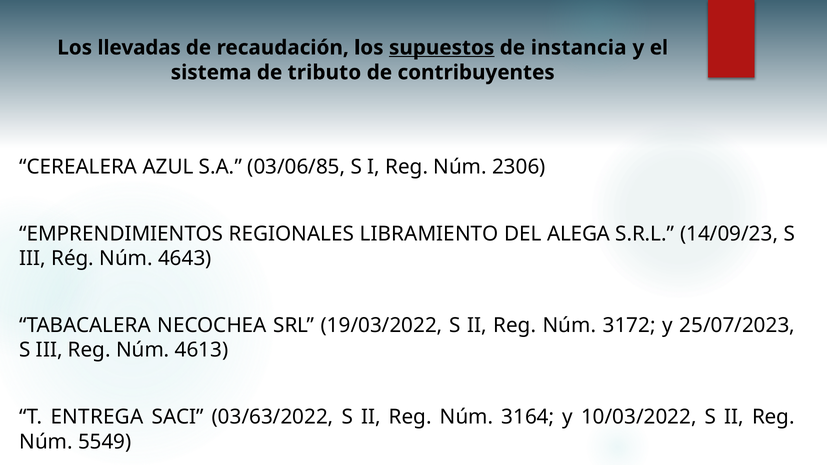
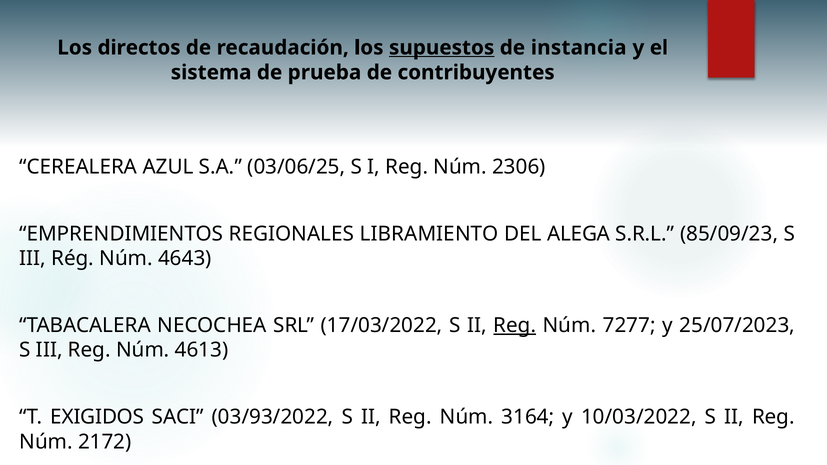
llevadas: llevadas -> directos
tributo: tributo -> prueba
03/06/85: 03/06/85 -> 03/06/25
14/09/23: 14/09/23 -> 85/09/23
19/03/2022: 19/03/2022 -> 17/03/2022
Reg at (515, 325) underline: none -> present
3172: 3172 -> 7277
ENTREGA: ENTREGA -> EXIGIDOS
03/63/2022: 03/63/2022 -> 03/93/2022
5549: 5549 -> 2172
